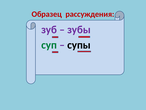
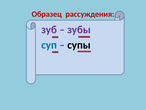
суп colour: green -> blue
